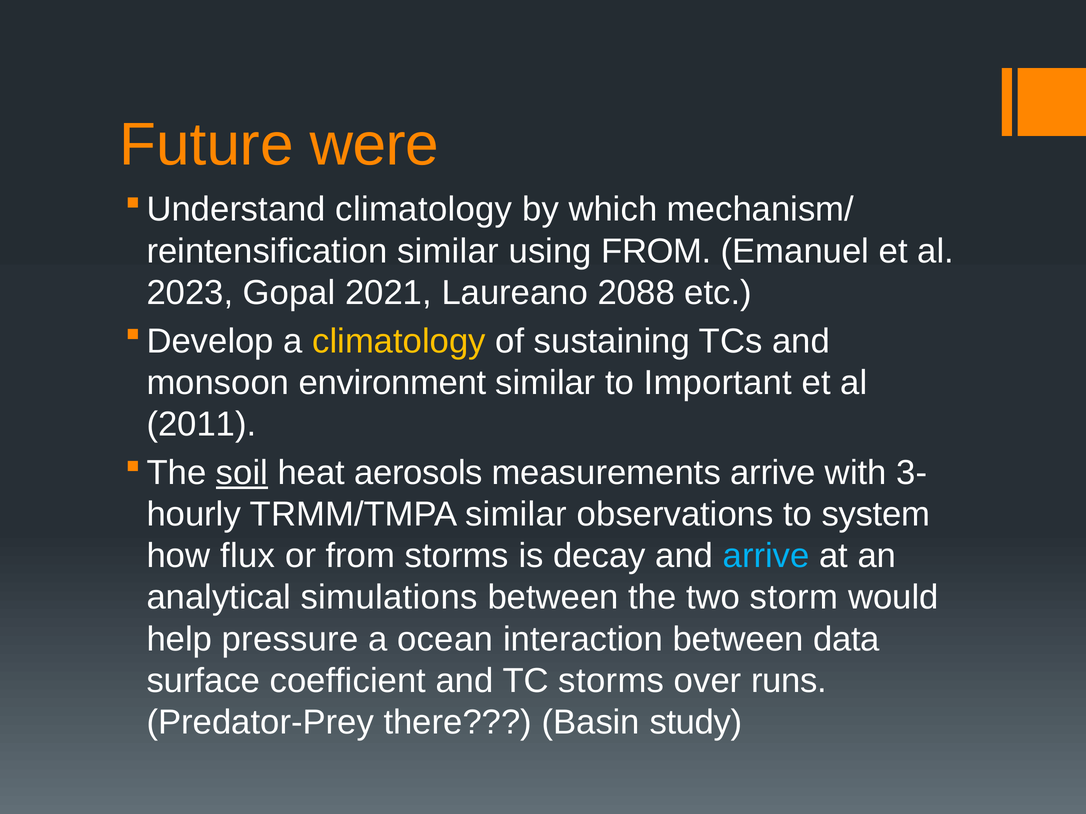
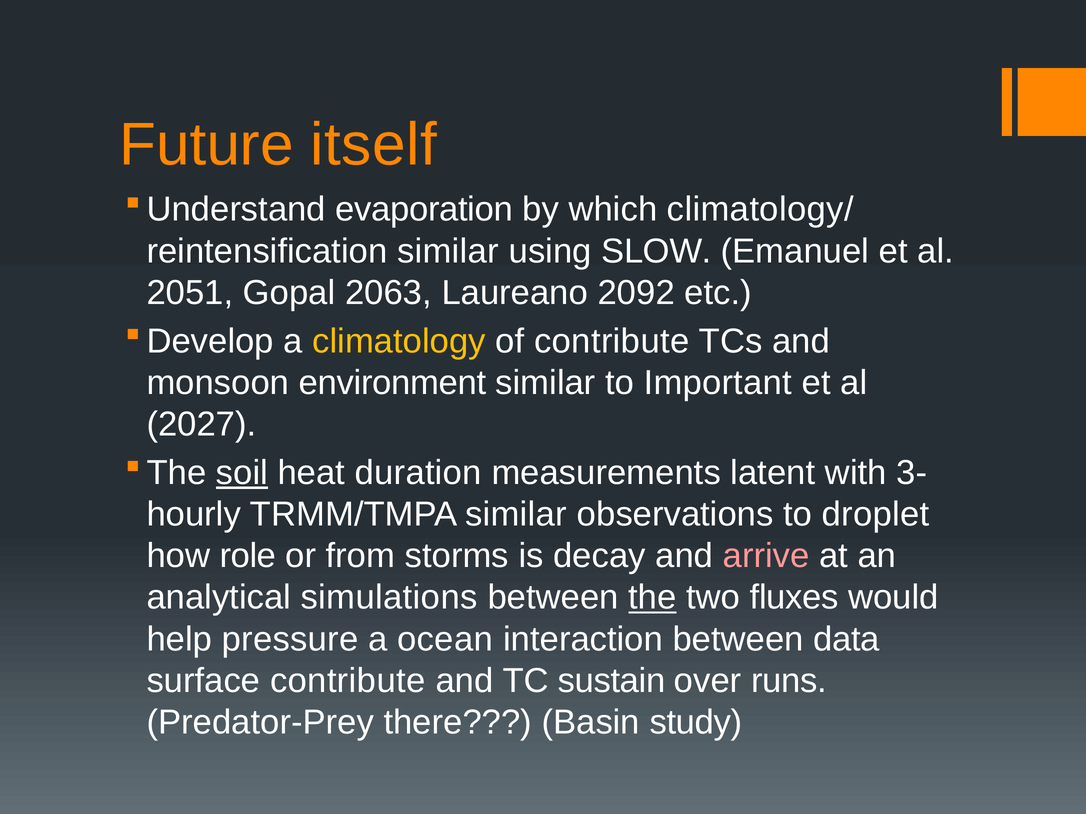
were: were -> itself
climatology at (424, 210): climatology -> evaporation
mechanism/: mechanism/ -> climatology/
using FROM: FROM -> SLOW
2023: 2023 -> 2051
2021: 2021 -> 2063
2088: 2088 -> 2092
of sustaining: sustaining -> contribute
2011: 2011 -> 2027
aerosols: aerosols -> duration
measurements arrive: arrive -> latent
system: system -> droplet
flux: flux -> role
arrive at (766, 556) colour: light blue -> pink
the underline: none -> present
storm: storm -> fluxes
surface coefficient: coefficient -> contribute
TC storms: storms -> sustain
